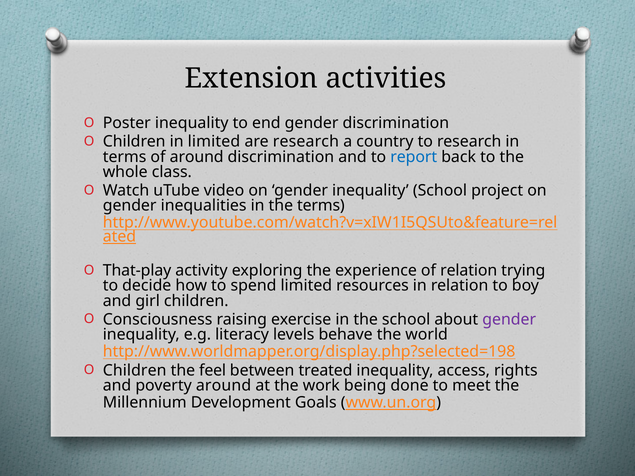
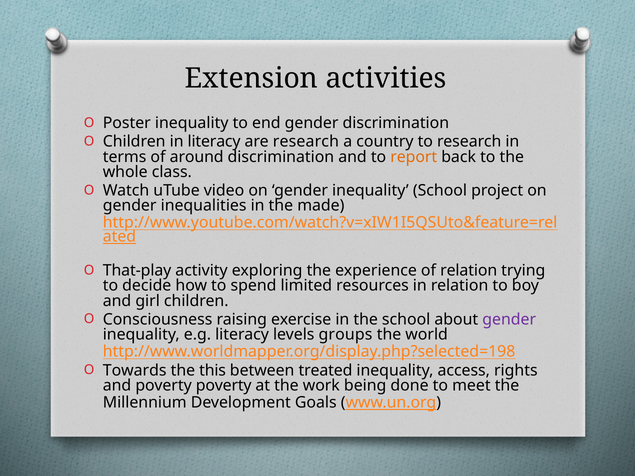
in limited: limited -> literacy
report colour: blue -> orange
the terms: terms -> made
behave: behave -> groups
Children at (135, 370): Children -> Towards
feel: feel -> this
poverty around: around -> poverty
